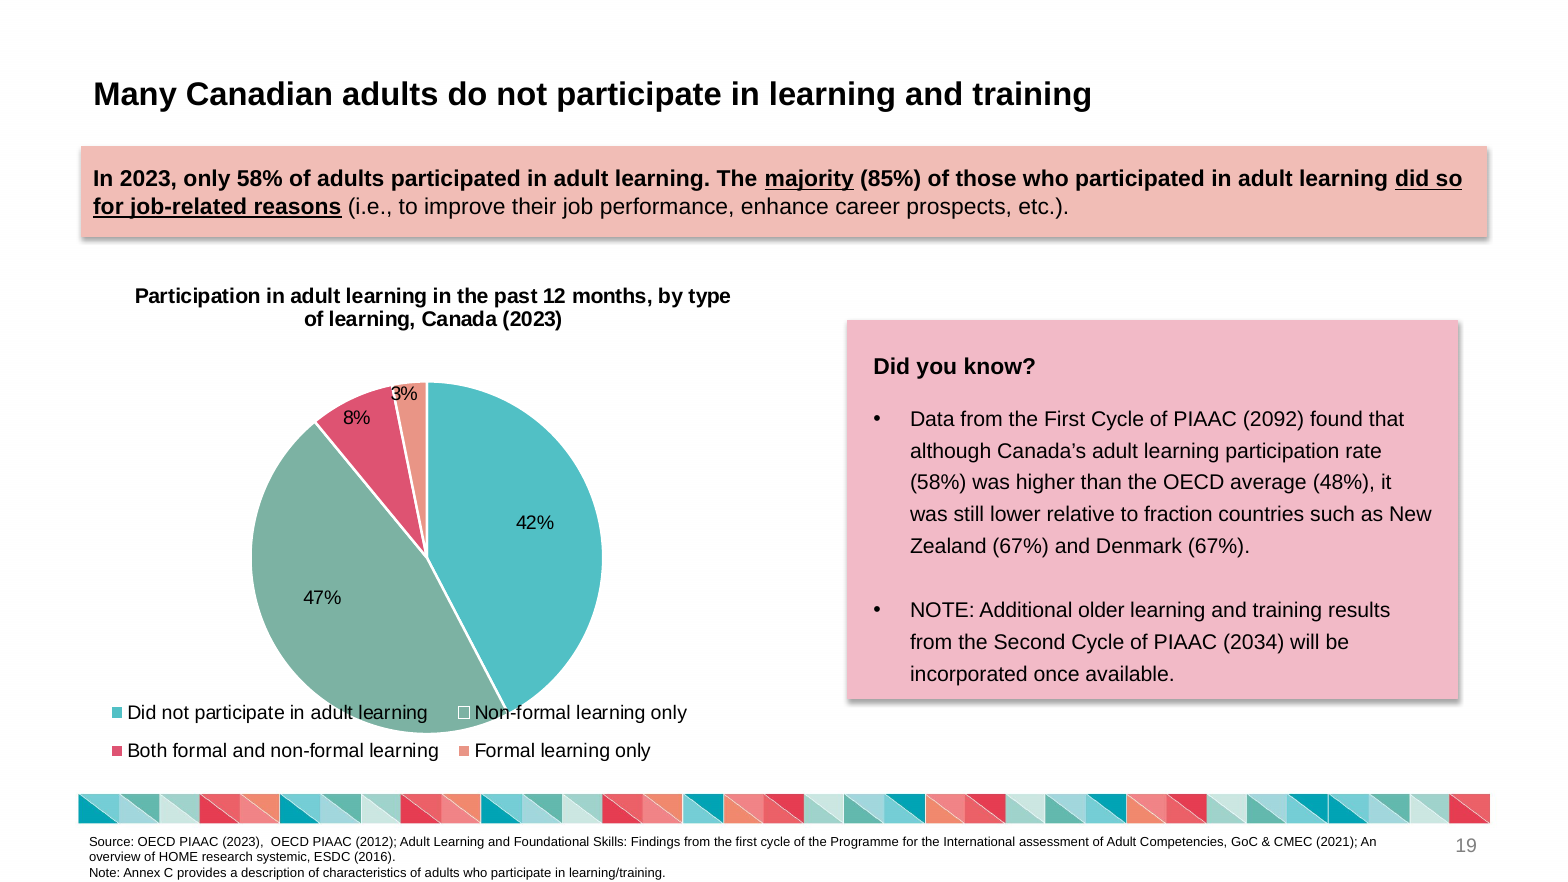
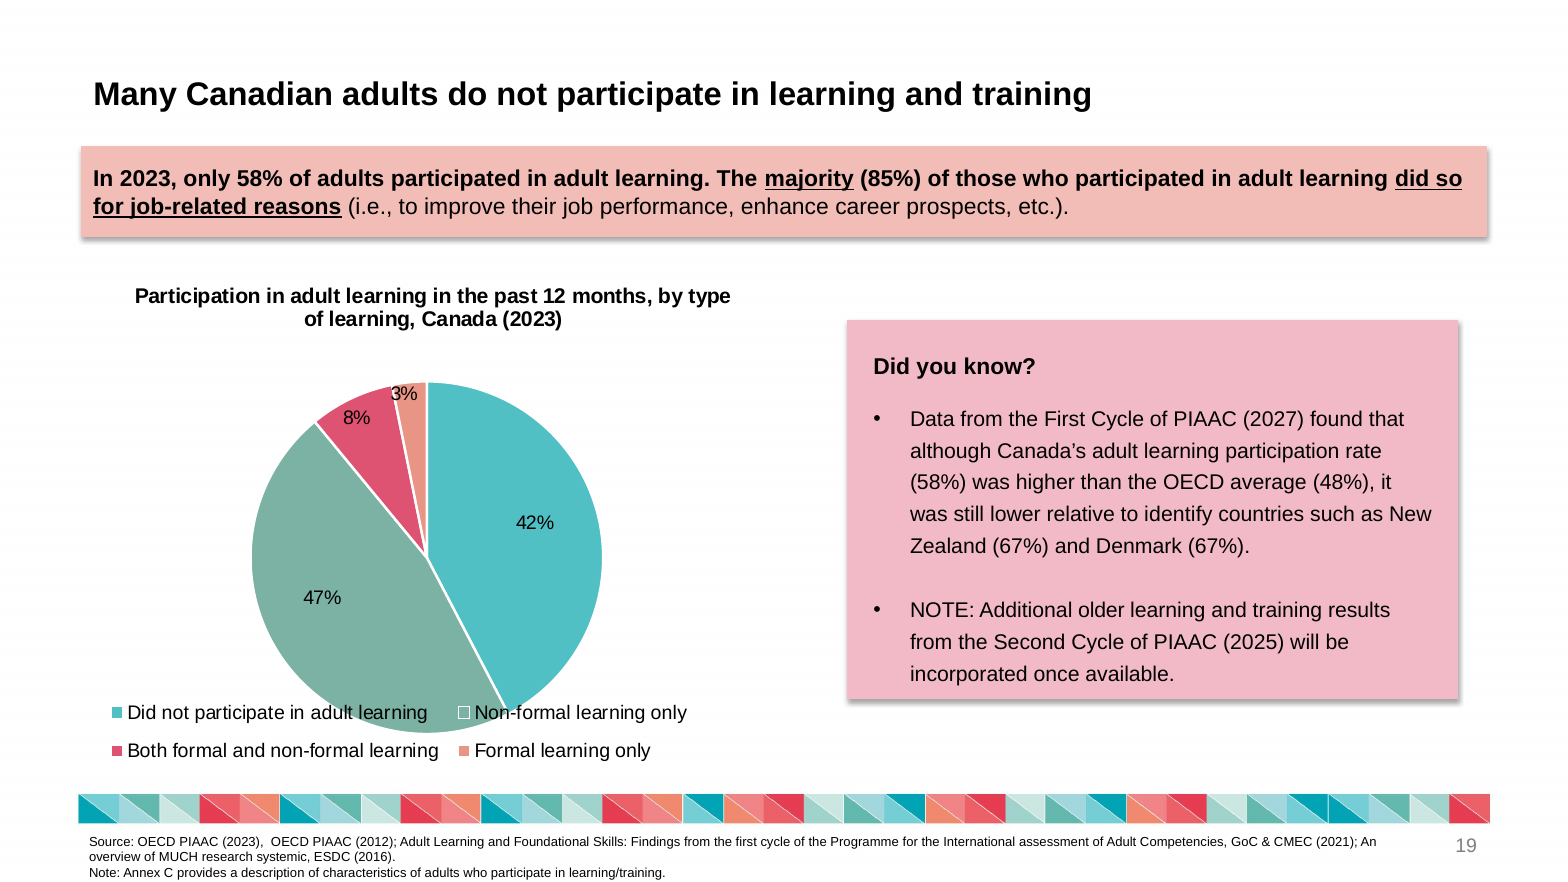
2092: 2092 -> 2027
fraction: fraction -> identify
2034: 2034 -> 2025
HOME: HOME -> MUCH
